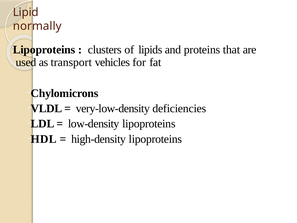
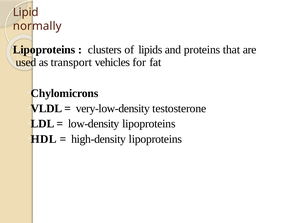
deficiencies: deficiencies -> testosterone
